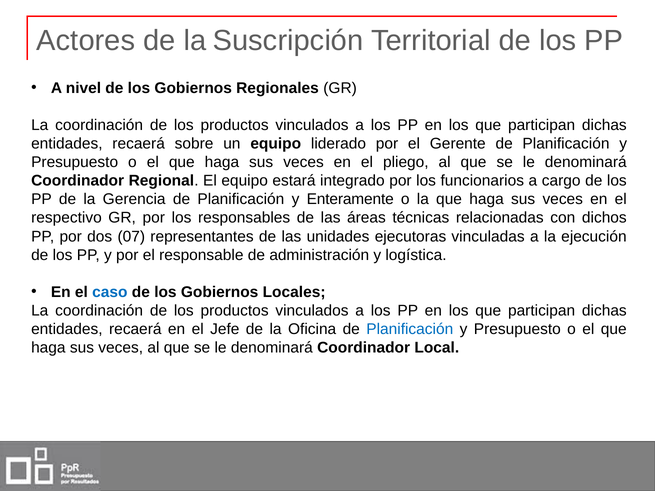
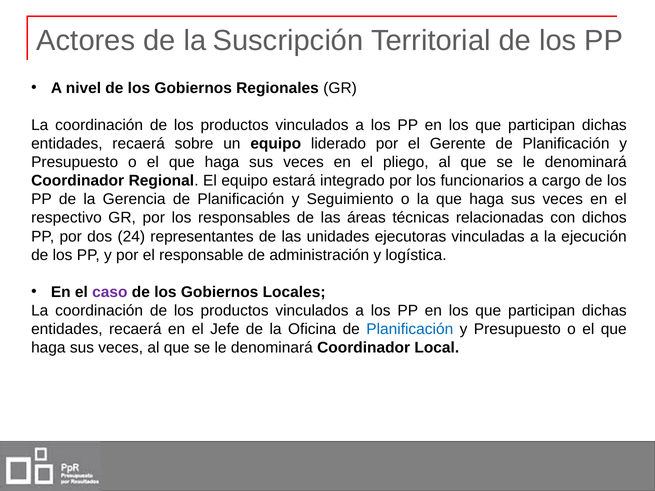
Enteramente: Enteramente -> Seguimiento
07: 07 -> 24
caso colour: blue -> purple
